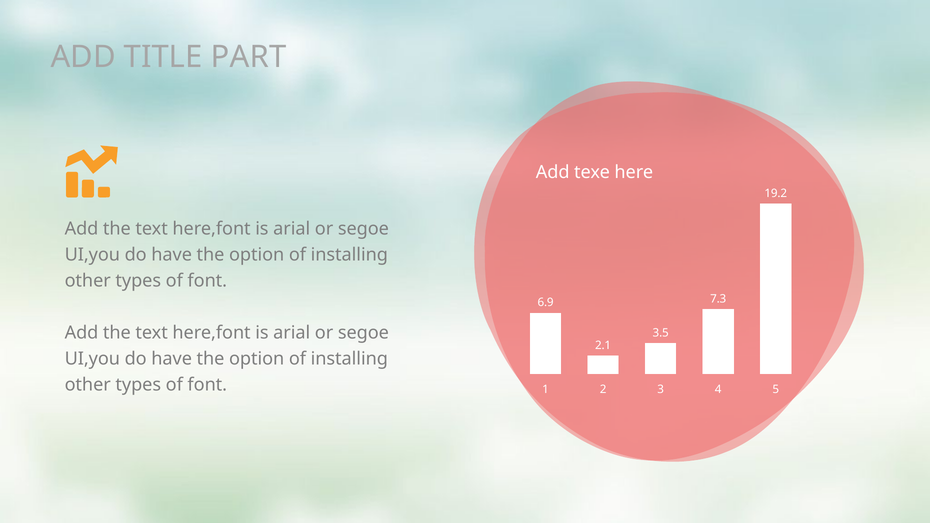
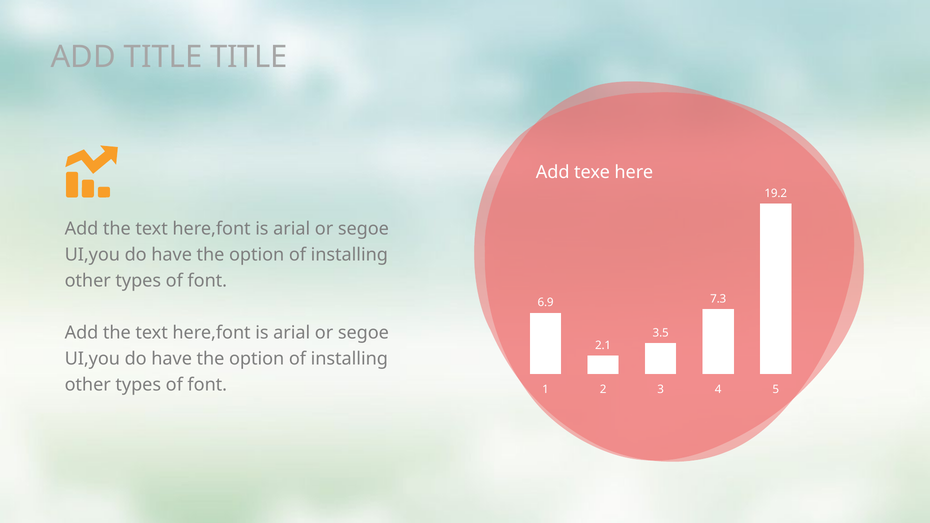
TITLE PART: PART -> TITLE
